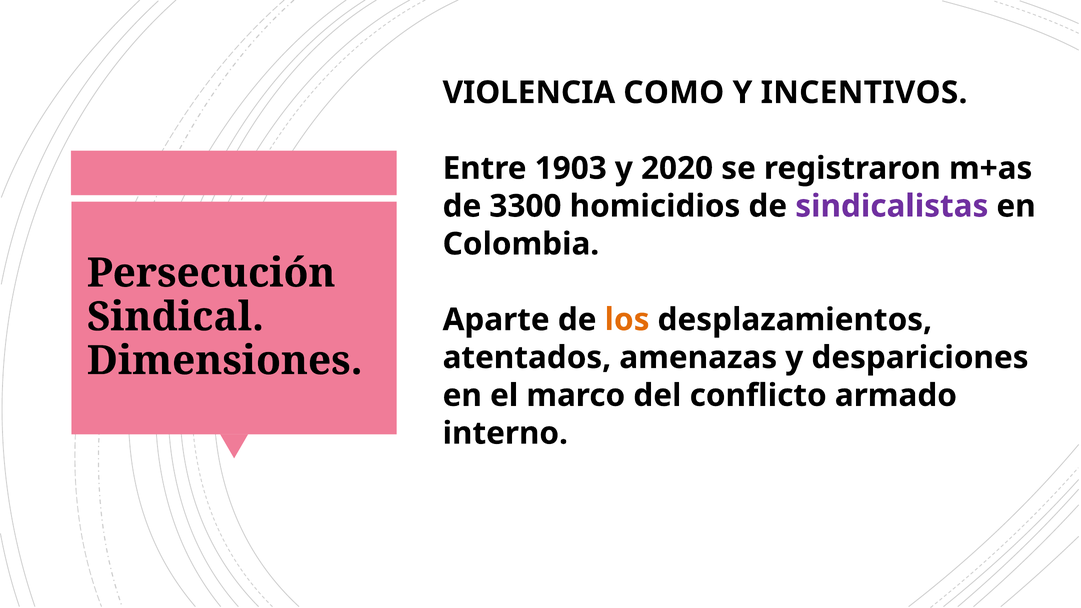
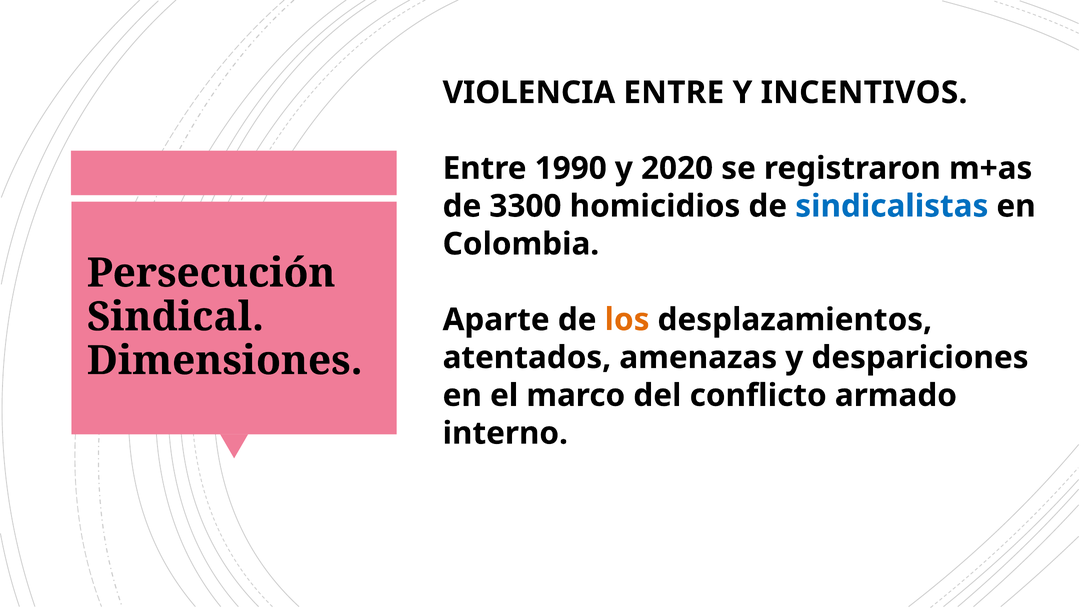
VIOLENCIA COMO: COMO -> ENTRE
1903: 1903 -> 1990
sindicalistas colour: purple -> blue
